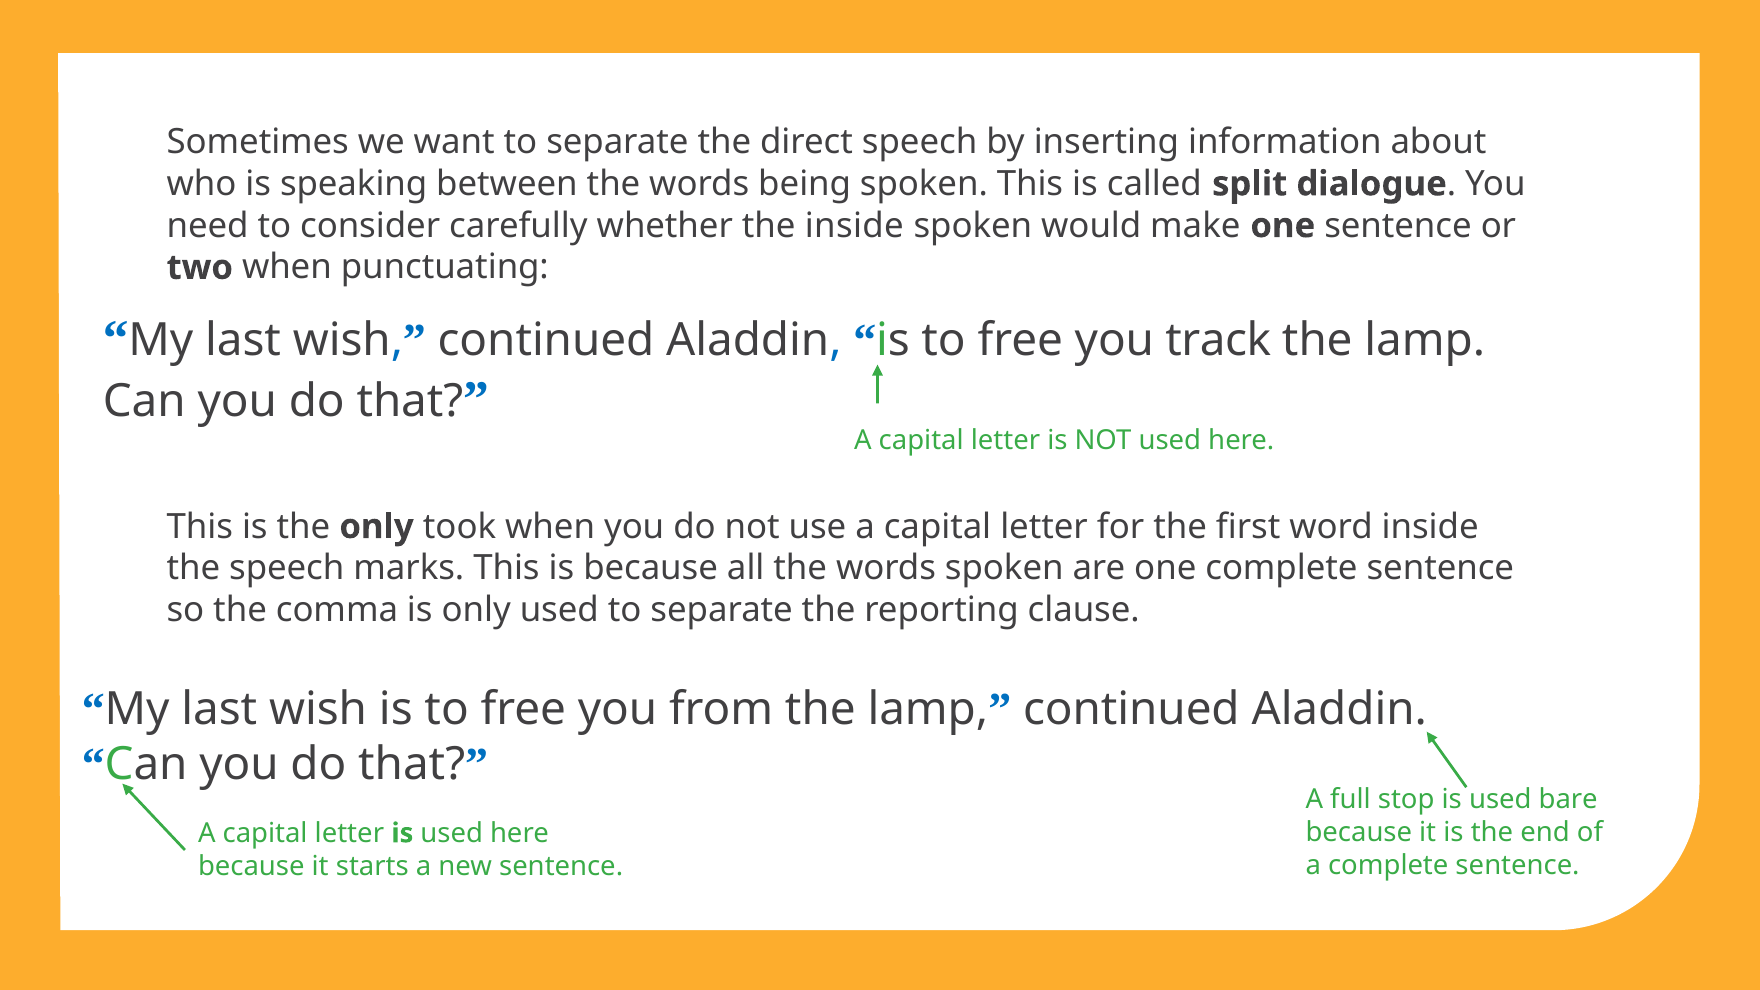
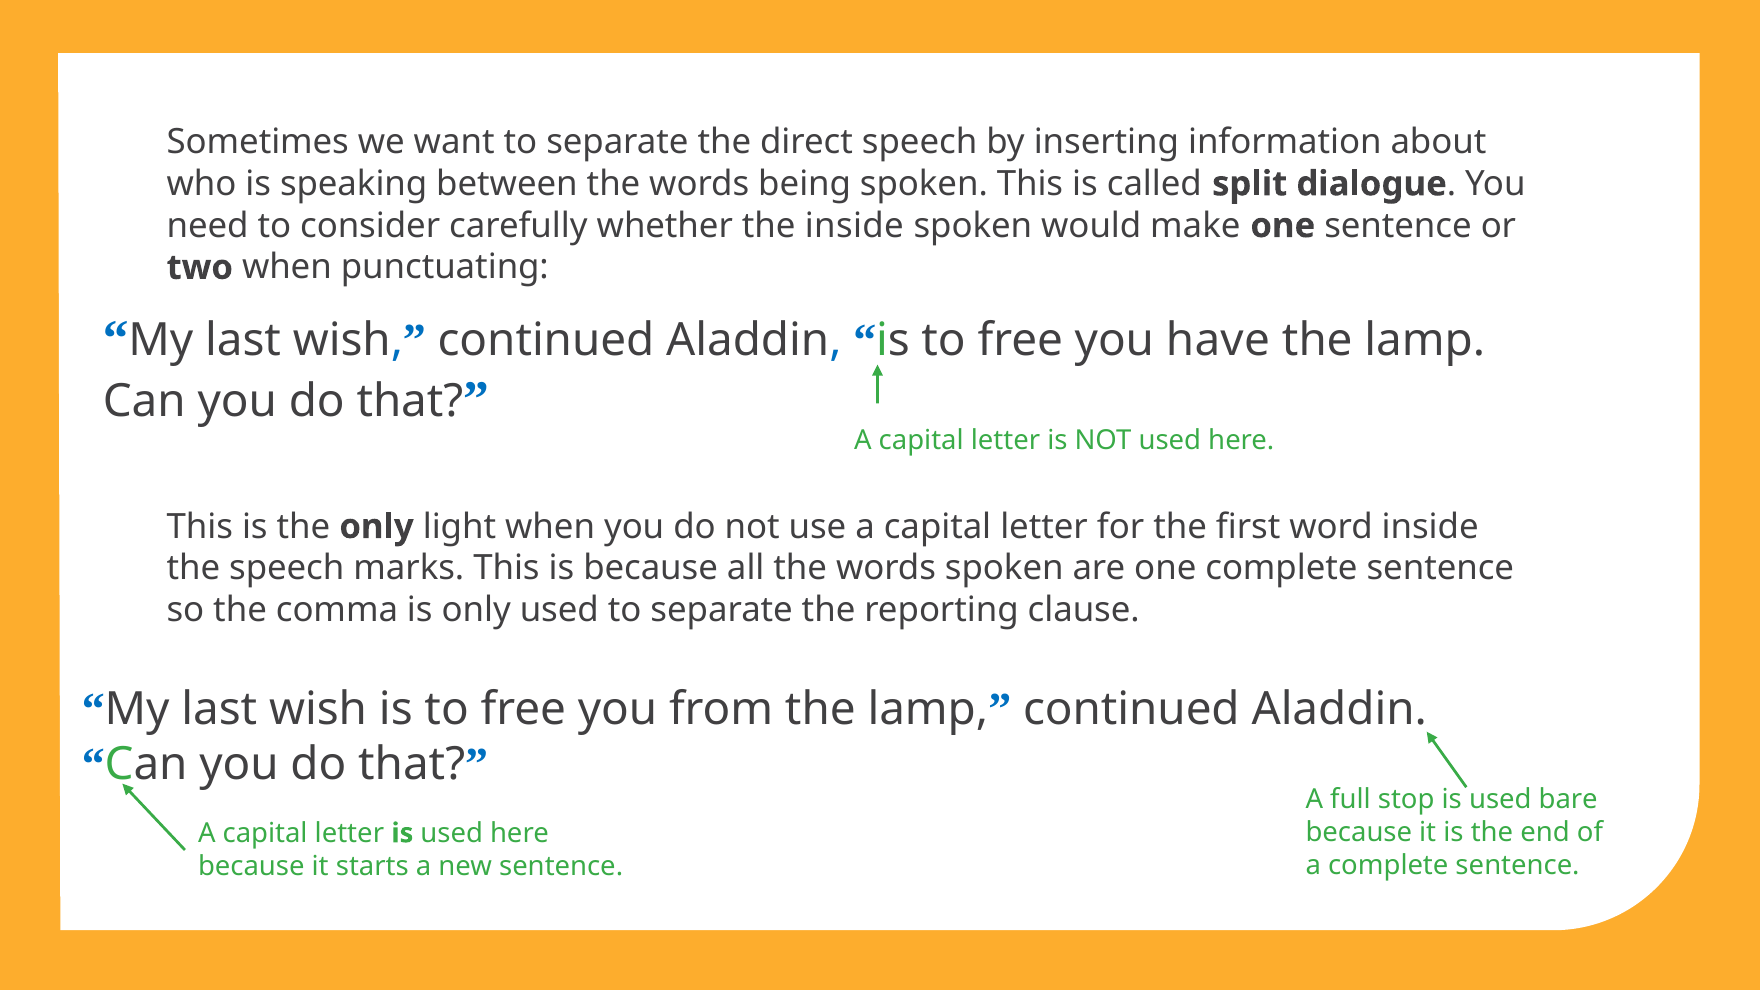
track: track -> have
took: took -> light
